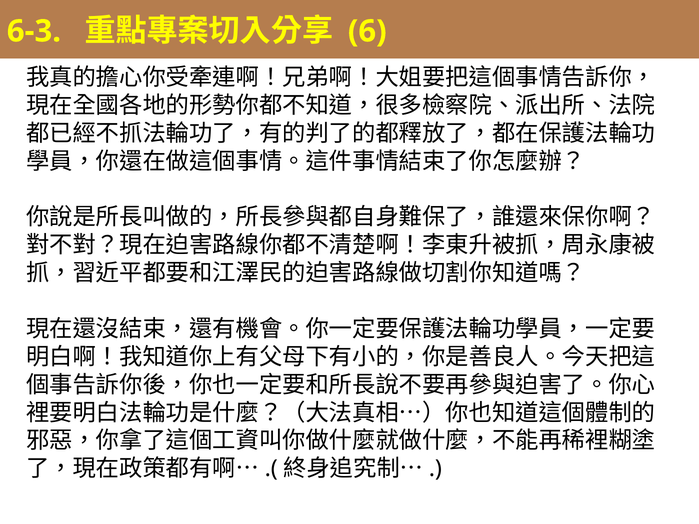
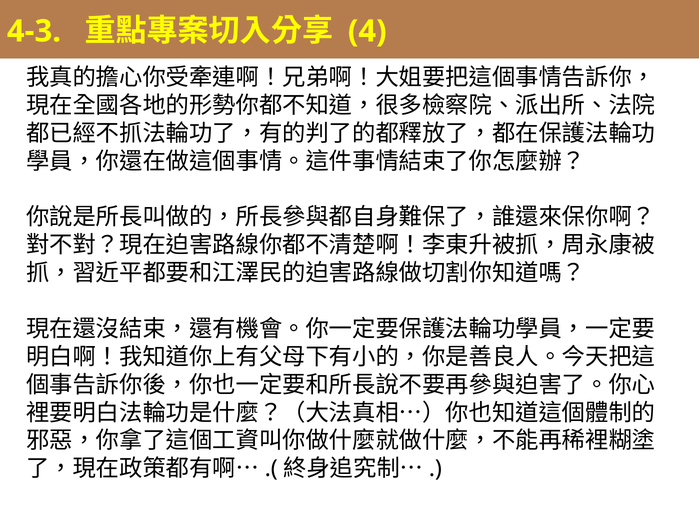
6-3: 6-3 -> 4-3
6: 6 -> 4
